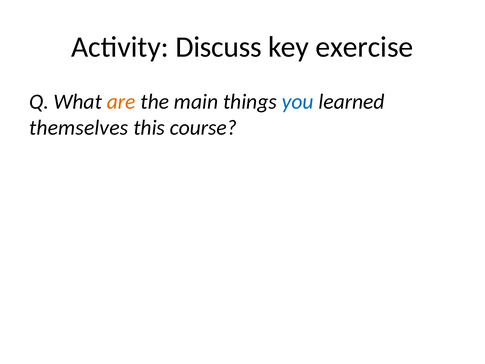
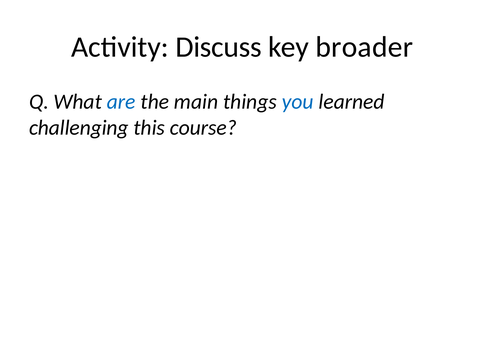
exercise: exercise -> broader
are colour: orange -> blue
themselves: themselves -> challenging
